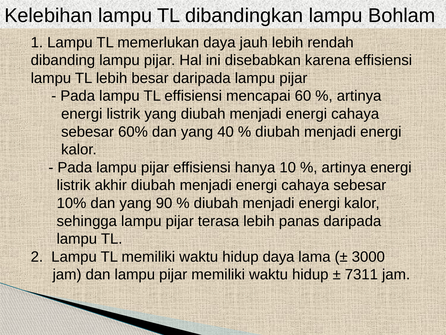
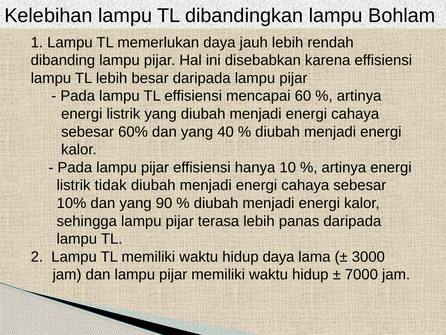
akhir: akhir -> tidak
7311: 7311 -> 7000
